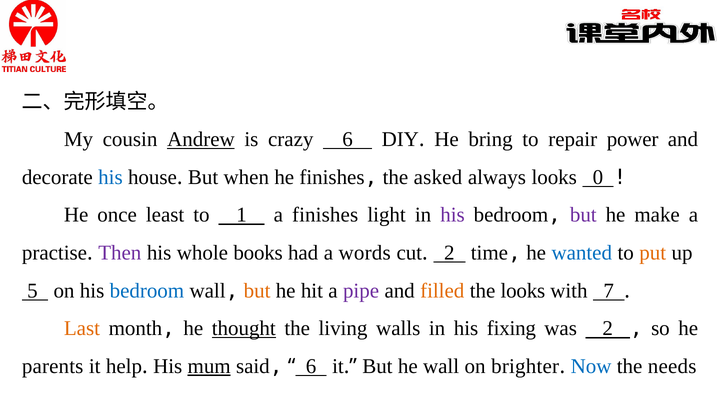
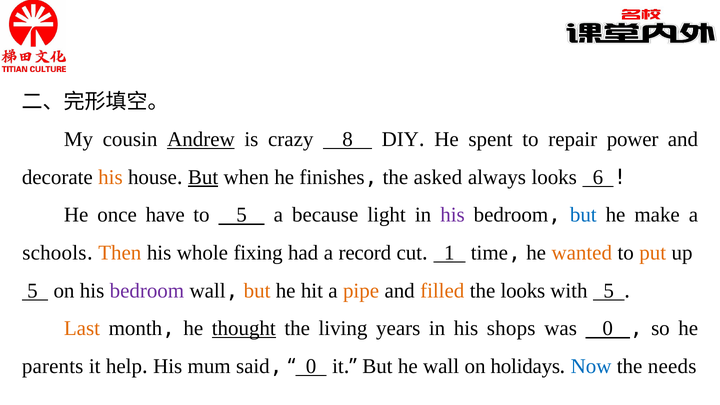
crazy 6: 6 -> 8
bring: bring -> spent
his at (110, 177) colour: blue -> orange
But at (203, 177) underline: none -> present
0: 0 -> 6
least: least -> have
to 1: 1 -> 5
a finishes: finishes -> because
but at (583, 215) colour: purple -> blue
practise: practise -> schools
Then colour: purple -> orange
books: books -> fixing
words: words -> record
2 at (449, 253): 2 -> 1
wanted colour: blue -> orange
bedroom at (147, 291) colour: blue -> purple
pipe colour: purple -> orange
with 7: 7 -> 5
walls: walls -> years
fixing: fixing -> shops
was 2: 2 -> 0
mum underline: present -> none
6 at (311, 366): 6 -> 0
brighter: brighter -> holidays
